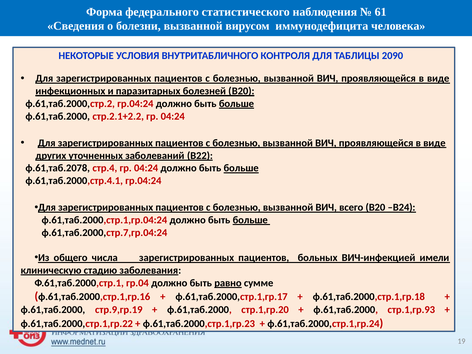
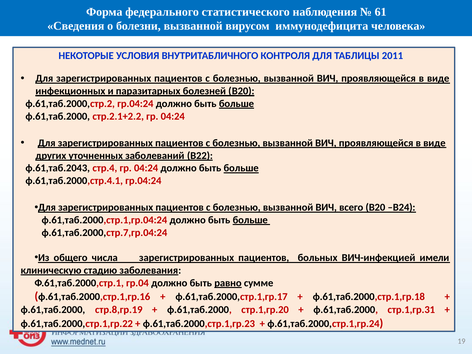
2090: 2090 -> 2011
ф.61,таб.2078: ф.61,таб.2078 -> ф.61,таб.2043
стр.9,гр.19: стр.9,гр.19 -> стр.8,гр.19
стр.1,гр.93: стр.1,гр.93 -> стр.1,гр.31
